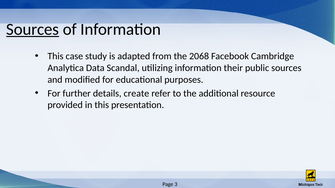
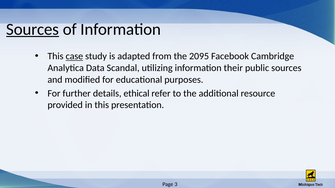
case underline: none -> present
2068: 2068 -> 2095
create: create -> ethical
